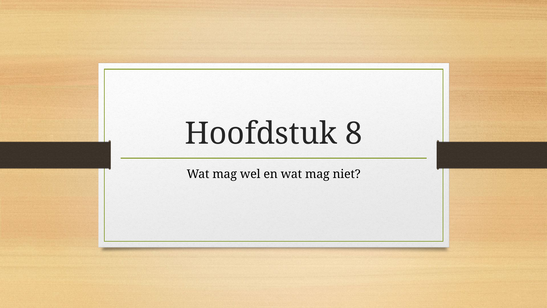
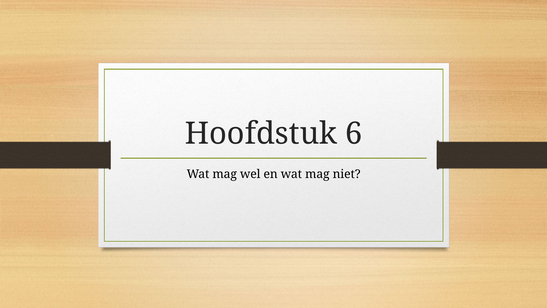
8: 8 -> 6
